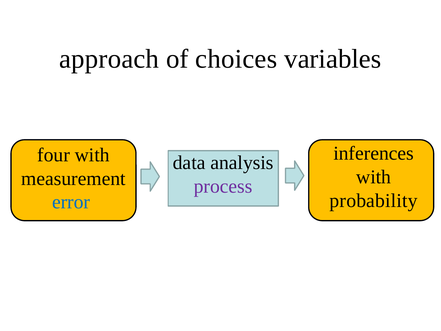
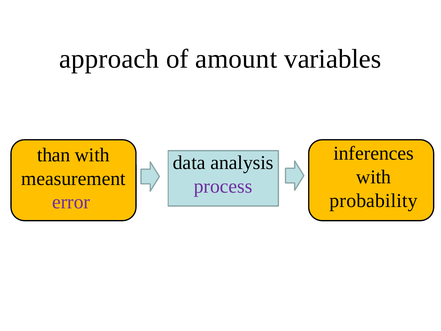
choices: choices -> amount
four: four -> than
error colour: blue -> purple
